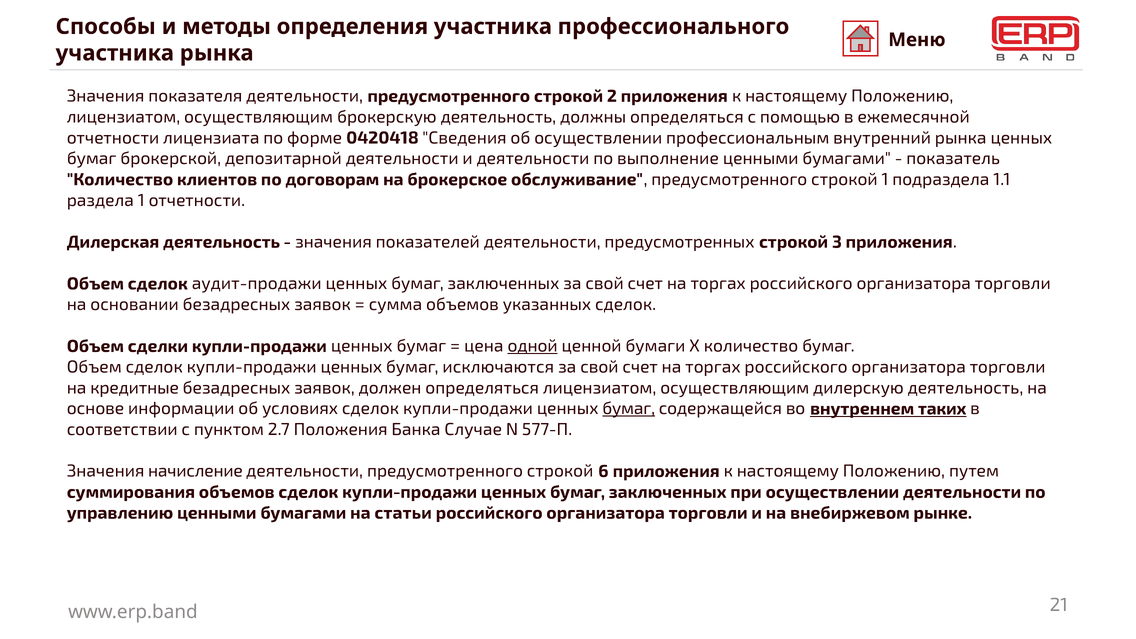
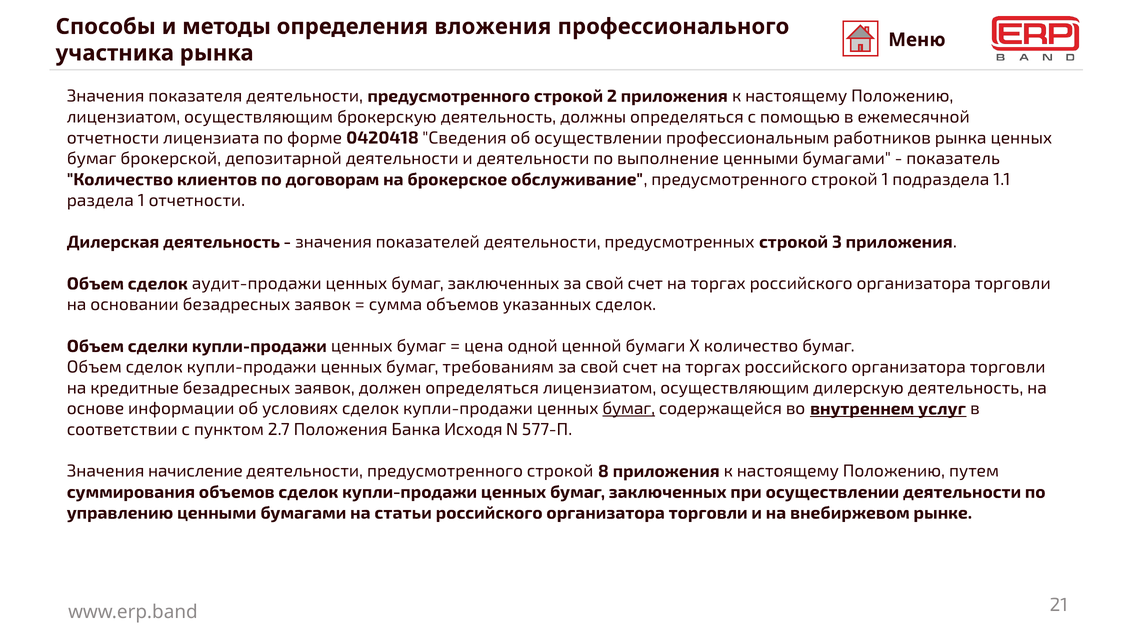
определения участника: участника -> вложения
внутренний: внутренний -> работников
одной underline: present -> none
исключаются: исключаются -> требованиям
таких: таких -> услуг
Случае: Случае -> Исходя
6: 6 -> 8
